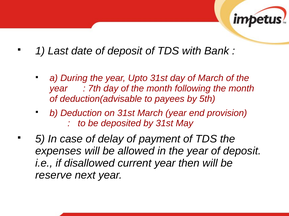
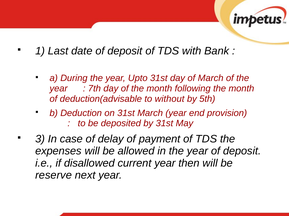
payees: payees -> without
5: 5 -> 3
